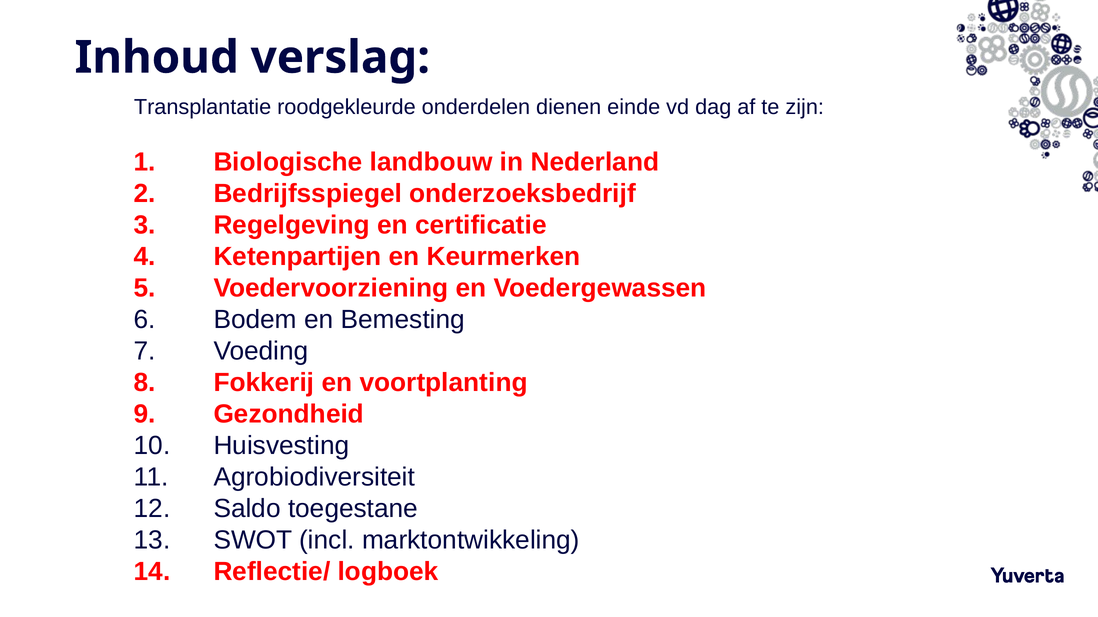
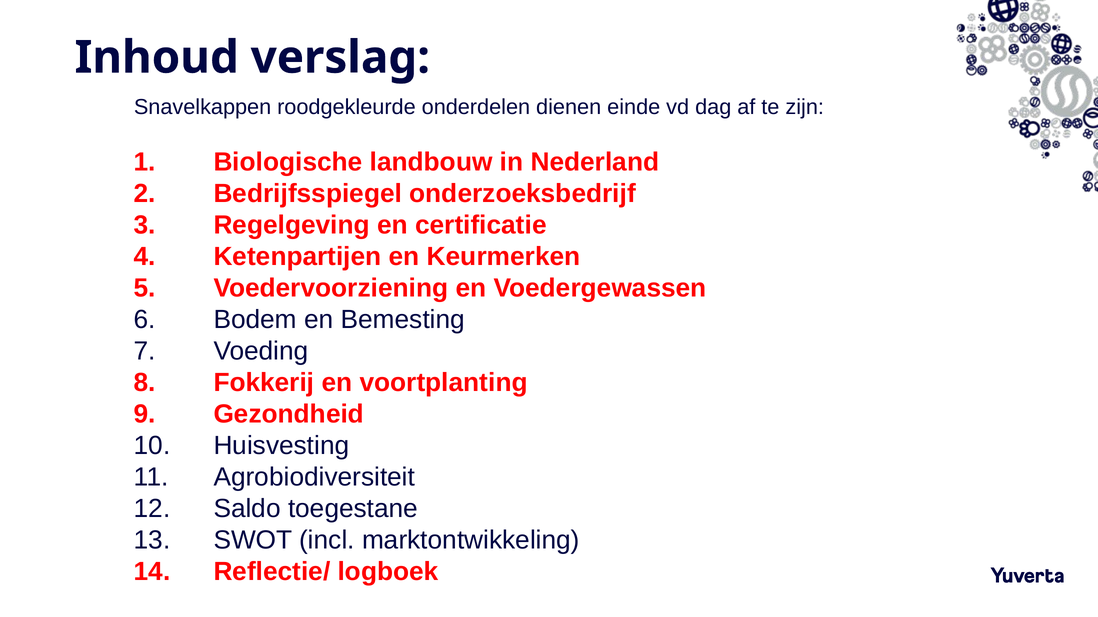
Transplantatie: Transplantatie -> Snavelkappen
